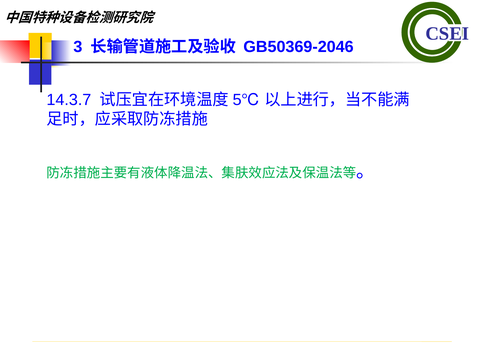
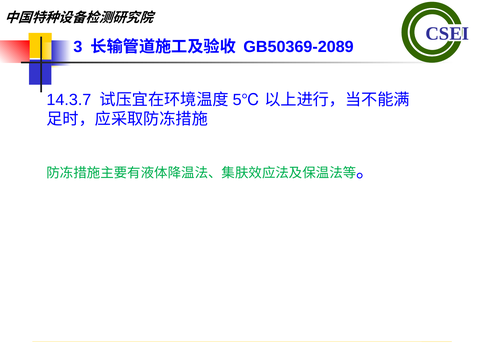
GB50369-2046: GB50369-2046 -> GB50369-2089
